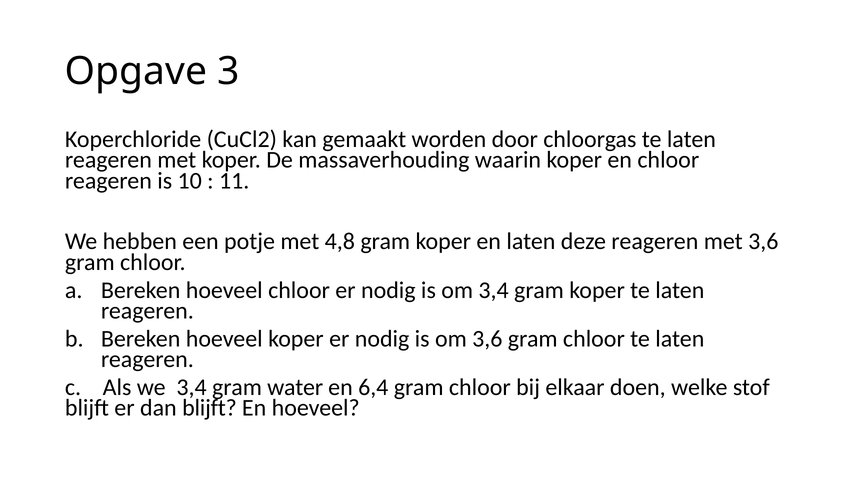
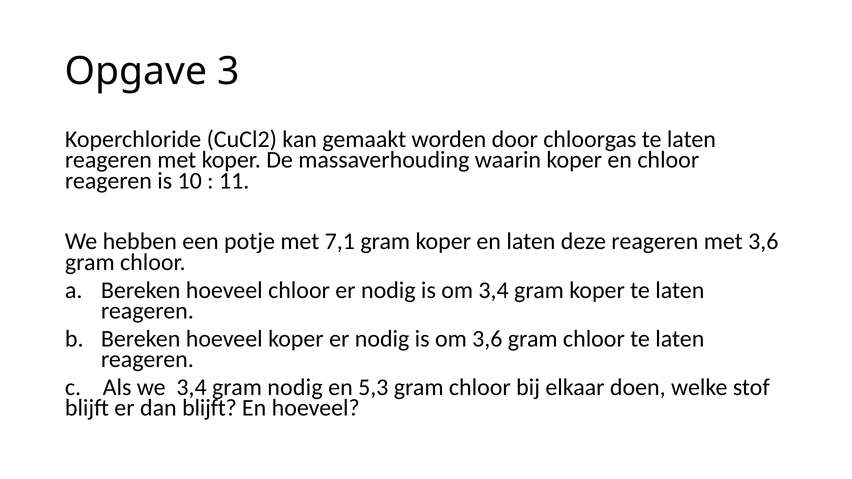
4,8: 4,8 -> 7,1
gram water: water -> nodig
6,4: 6,4 -> 5,3
